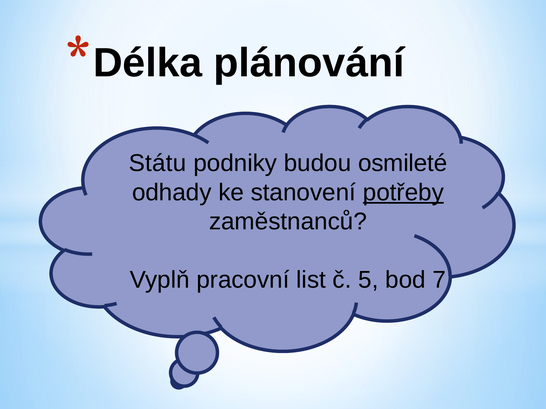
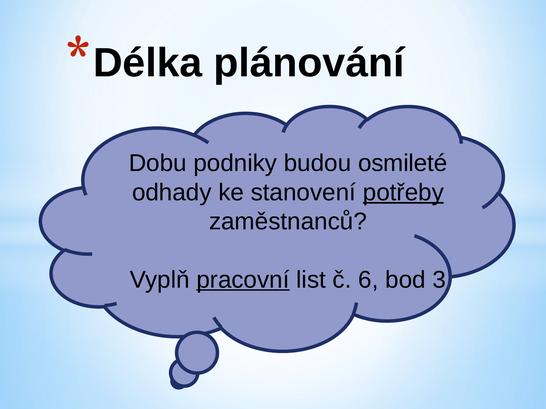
Státu: Státu -> Dobu
pracovní underline: none -> present
5: 5 -> 6
7: 7 -> 3
